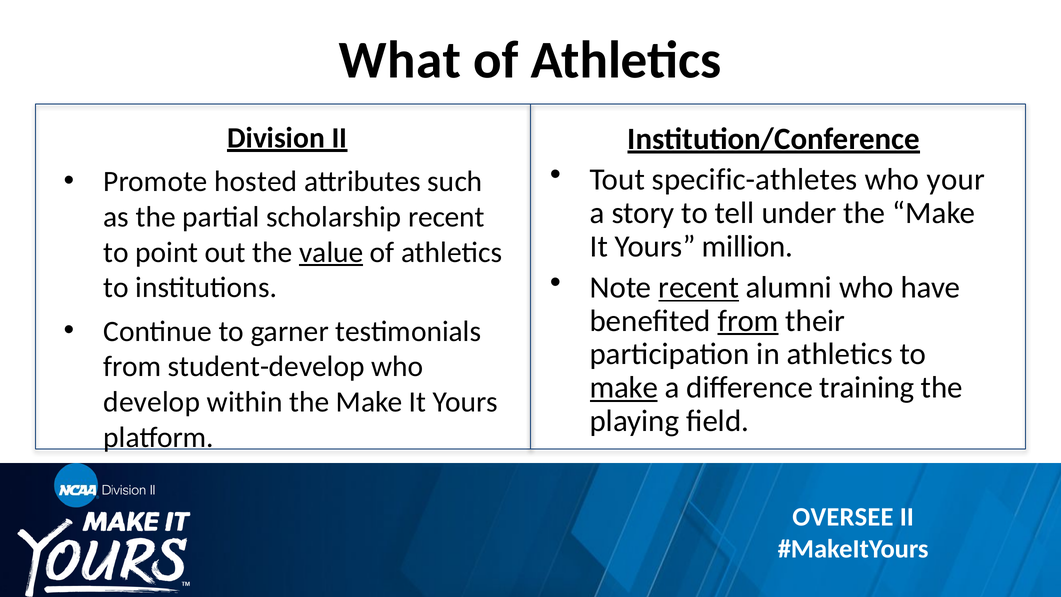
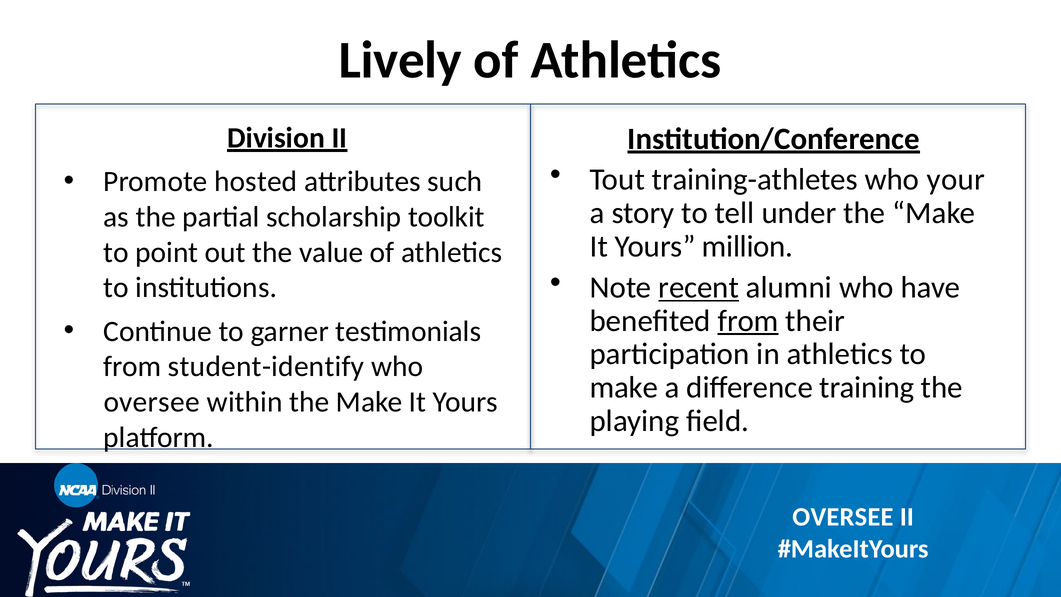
What: What -> Lively
specific-athletes: specific-athletes -> training-athletes
scholarship recent: recent -> toolkit
value underline: present -> none
student-develop: student-develop -> student-identify
make at (624, 388) underline: present -> none
develop at (152, 402): develop -> oversee
